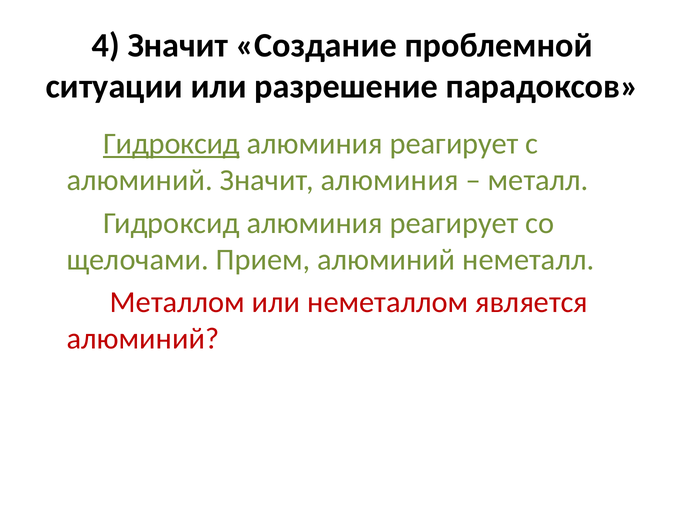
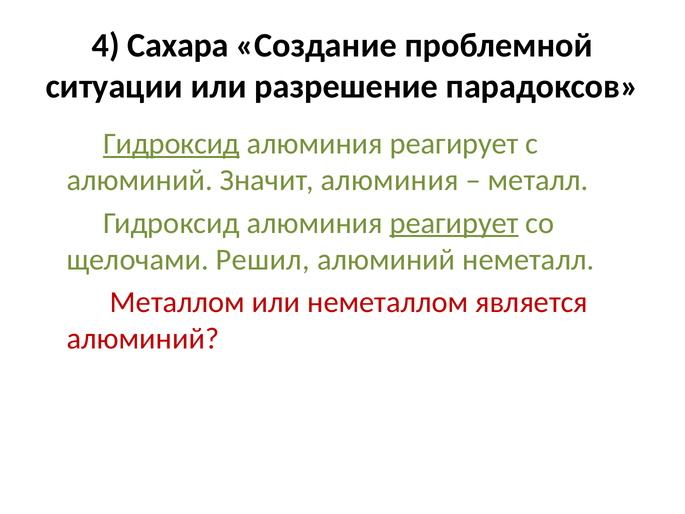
4 Значит: Значит -> Сахара
реагирует at (454, 223) underline: none -> present
Прием: Прием -> Решил
